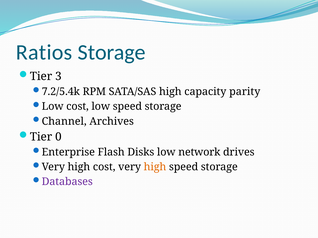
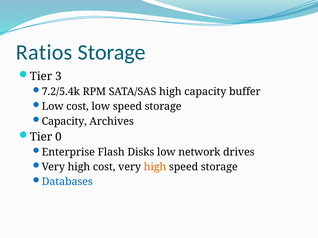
parity: parity -> buffer
Channel at (64, 122): Channel -> Capacity
Databases colour: purple -> blue
